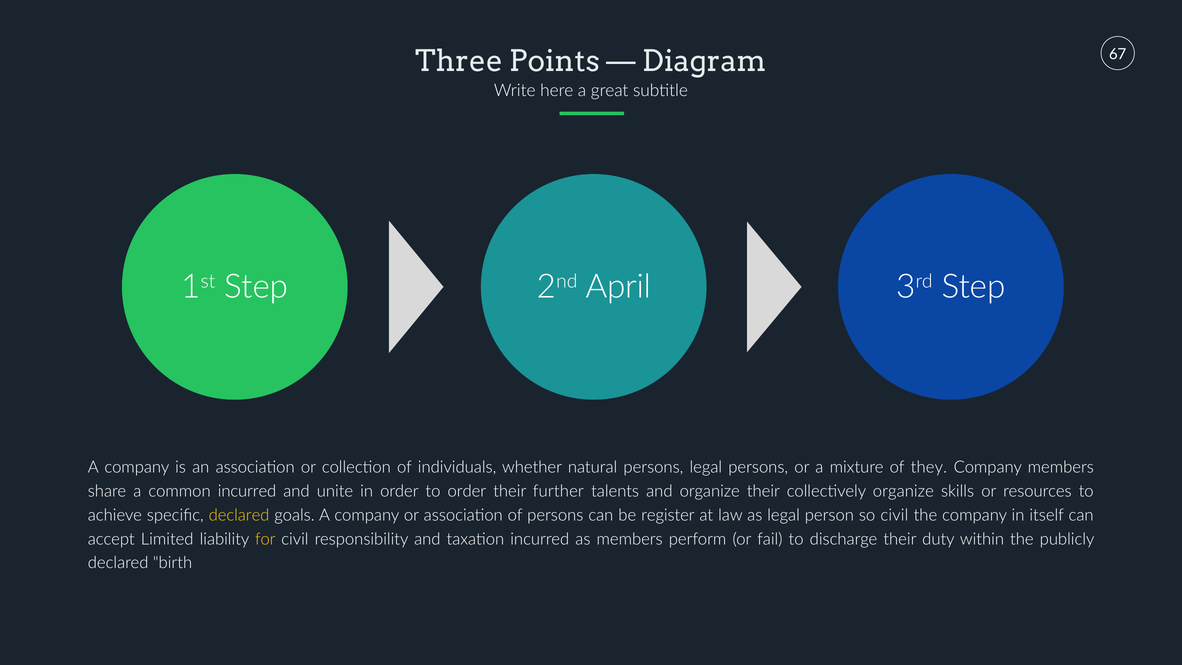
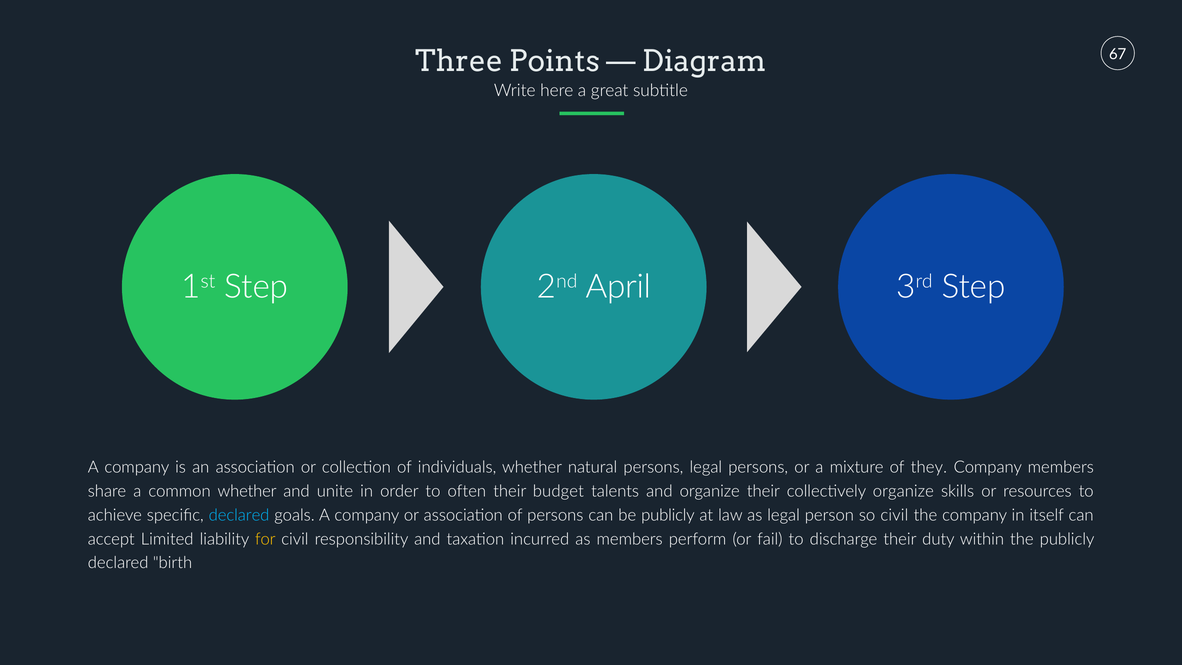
common incurred: incurred -> whether
to order: order -> often
further: further -> budget
declared at (239, 515) colour: yellow -> light blue
be register: register -> publicly
